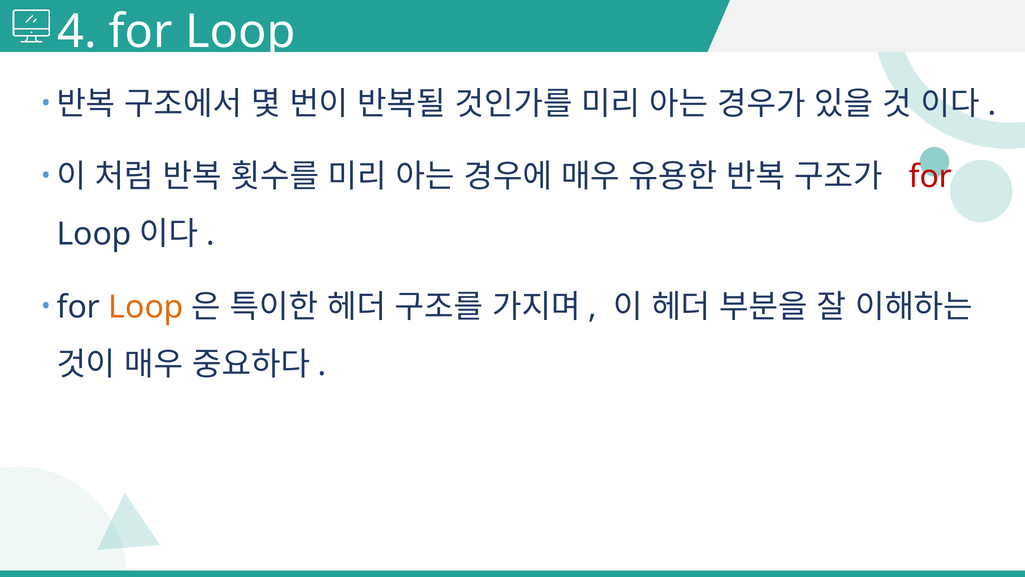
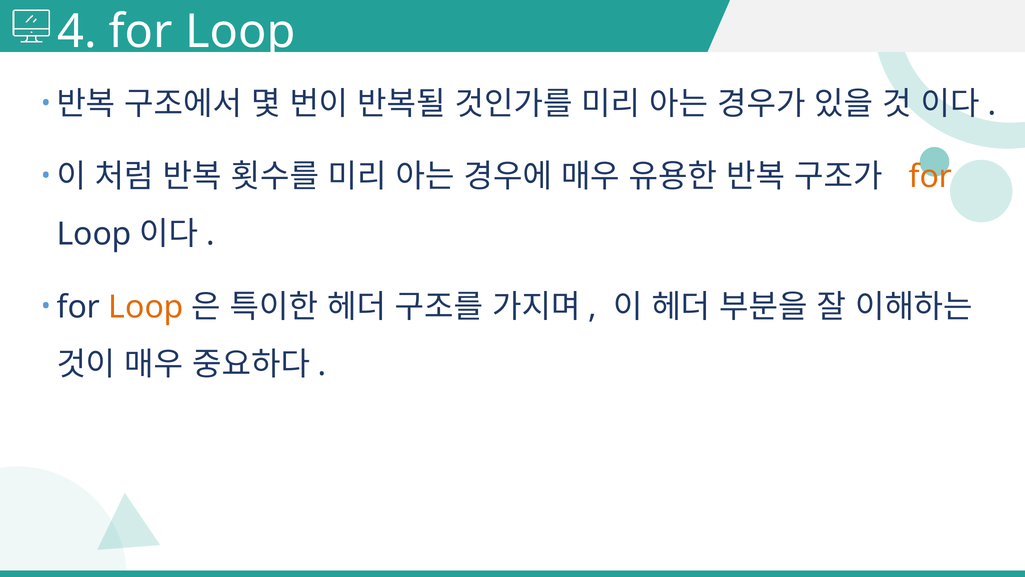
for at (930, 177) colour: red -> orange
